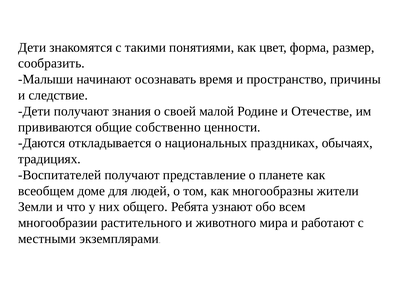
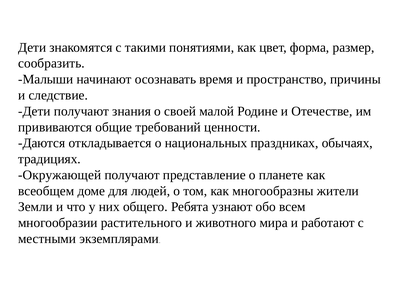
собственно: собственно -> требований
Воспитателей: Воспитателей -> Окружающей
